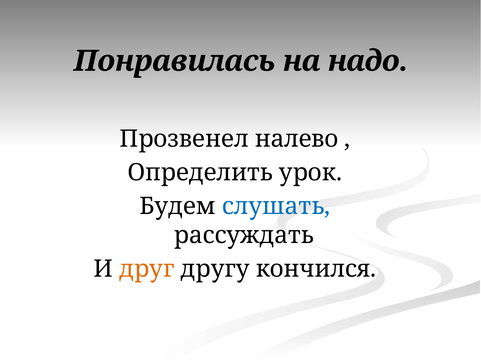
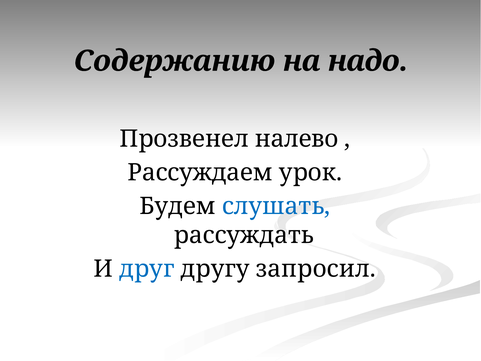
Понравилась: Понравилась -> Содержанию
Определить: Определить -> Рассуждаем
друг colour: orange -> blue
кончился: кончился -> запросил
